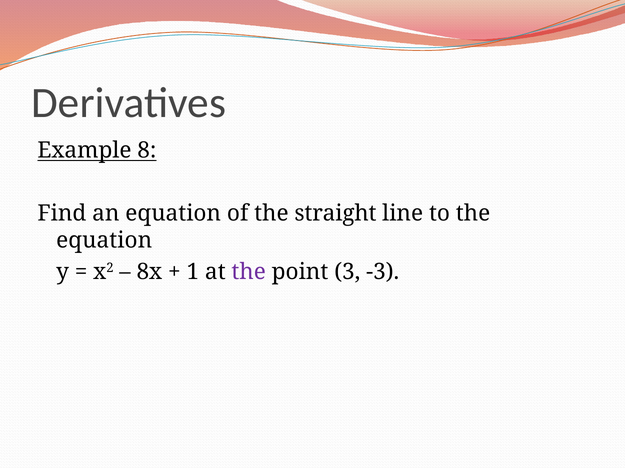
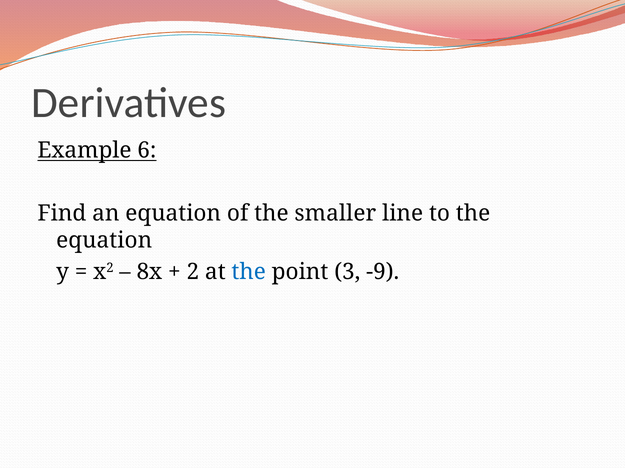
8: 8 -> 6
straight: straight -> smaller
1: 1 -> 2
the at (249, 272) colour: purple -> blue
-3: -3 -> -9
